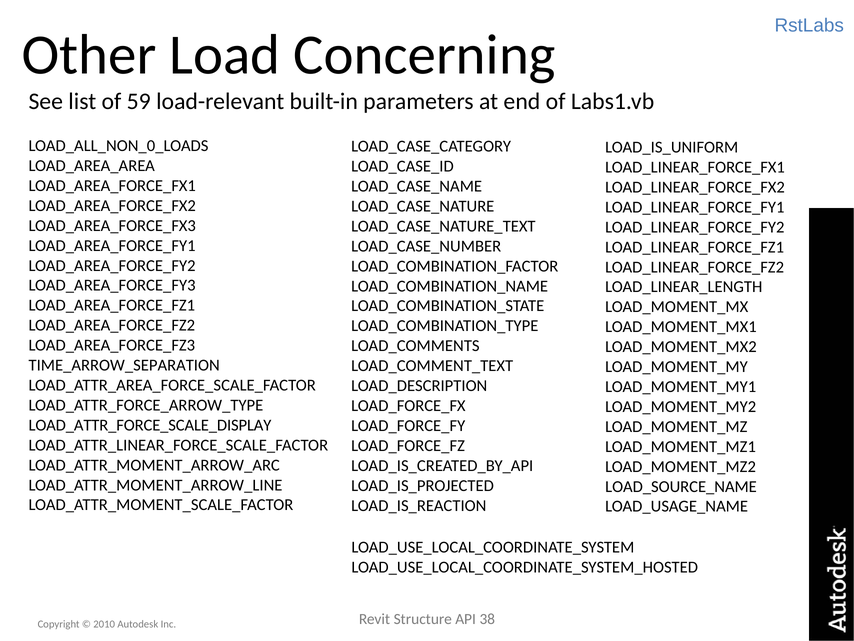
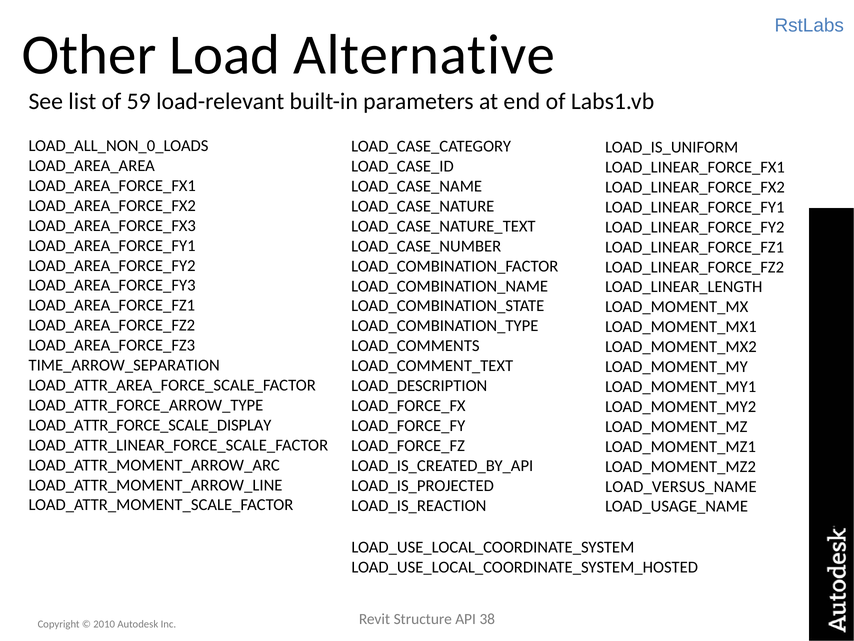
Concerning: Concerning -> Alternative
LOAD_SOURCE_NAME: LOAD_SOURCE_NAME -> LOAD_VERSUS_NAME
